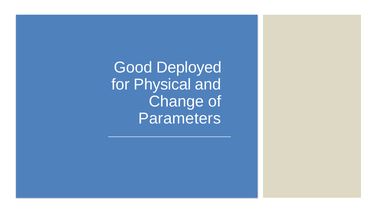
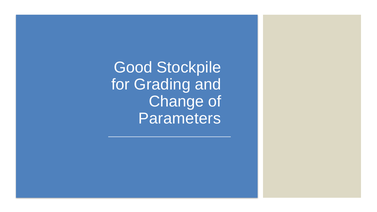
Deployed: Deployed -> Stockpile
Physical: Physical -> Grading
